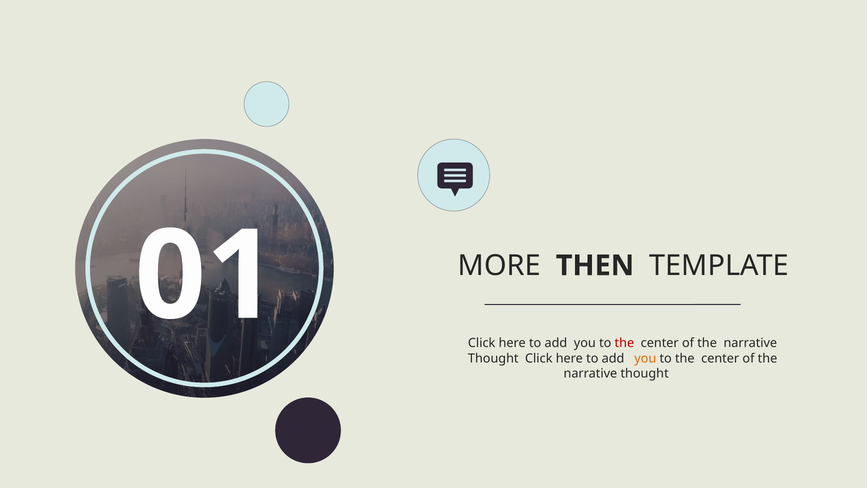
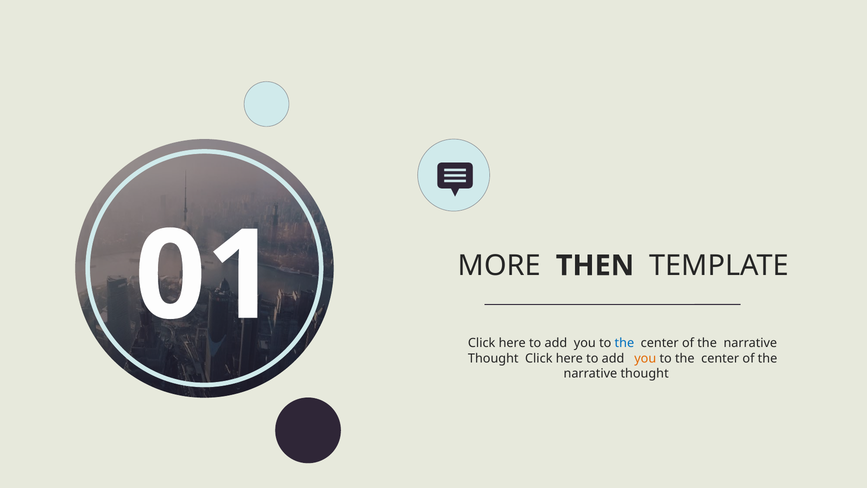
the at (624, 343) colour: red -> blue
